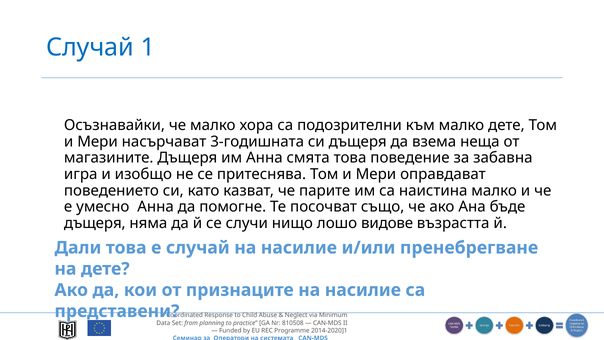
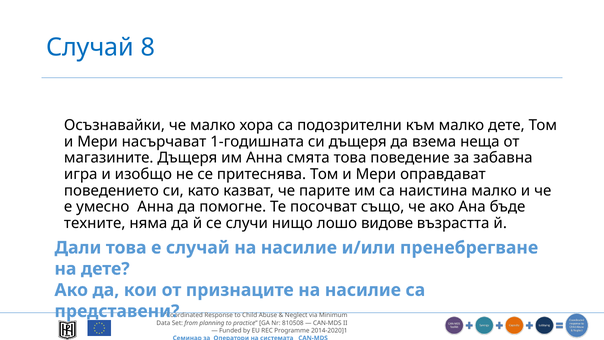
1: 1 -> 8
3-годишната: 3-годишната -> 1-годишната
дъщеря at (95, 223): дъщеря -> техните
